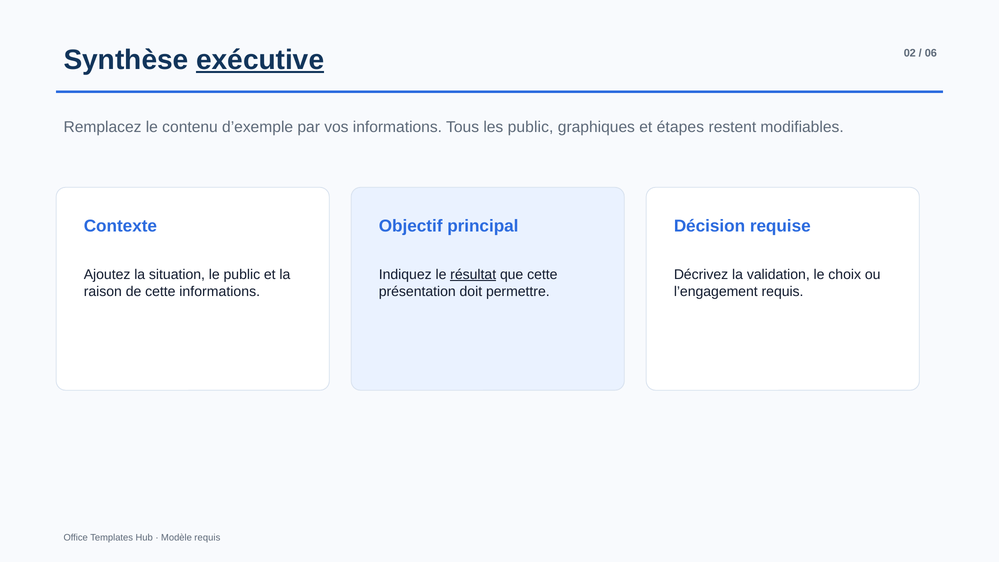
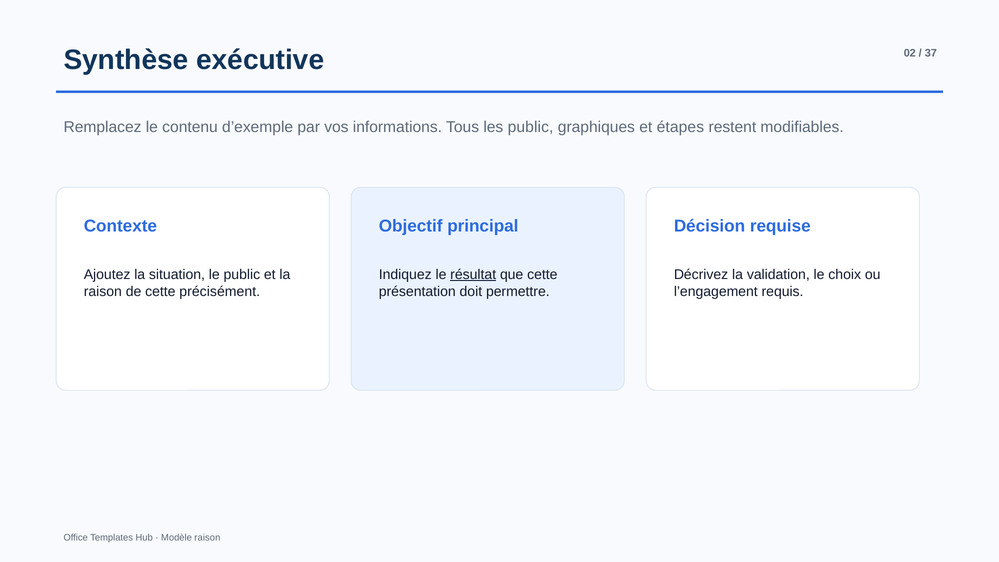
exécutive underline: present -> none
06: 06 -> 37
cette informations: informations -> précisément
Modèle requis: requis -> raison
